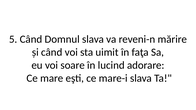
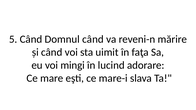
Domnul slava: slava -> când
soare: soare -> mingi
